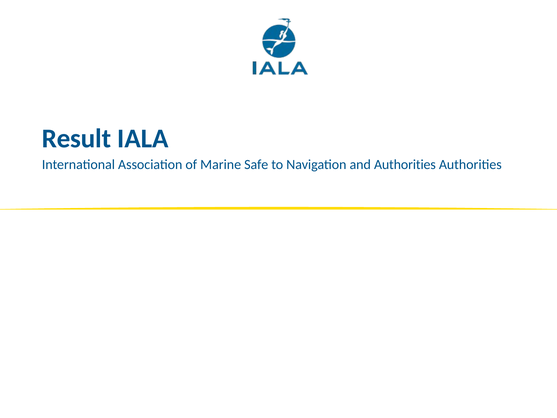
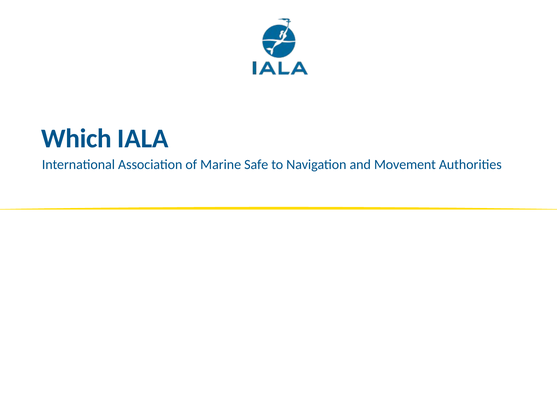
Result: Result -> Which
and Authorities: Authorities -> Movement
